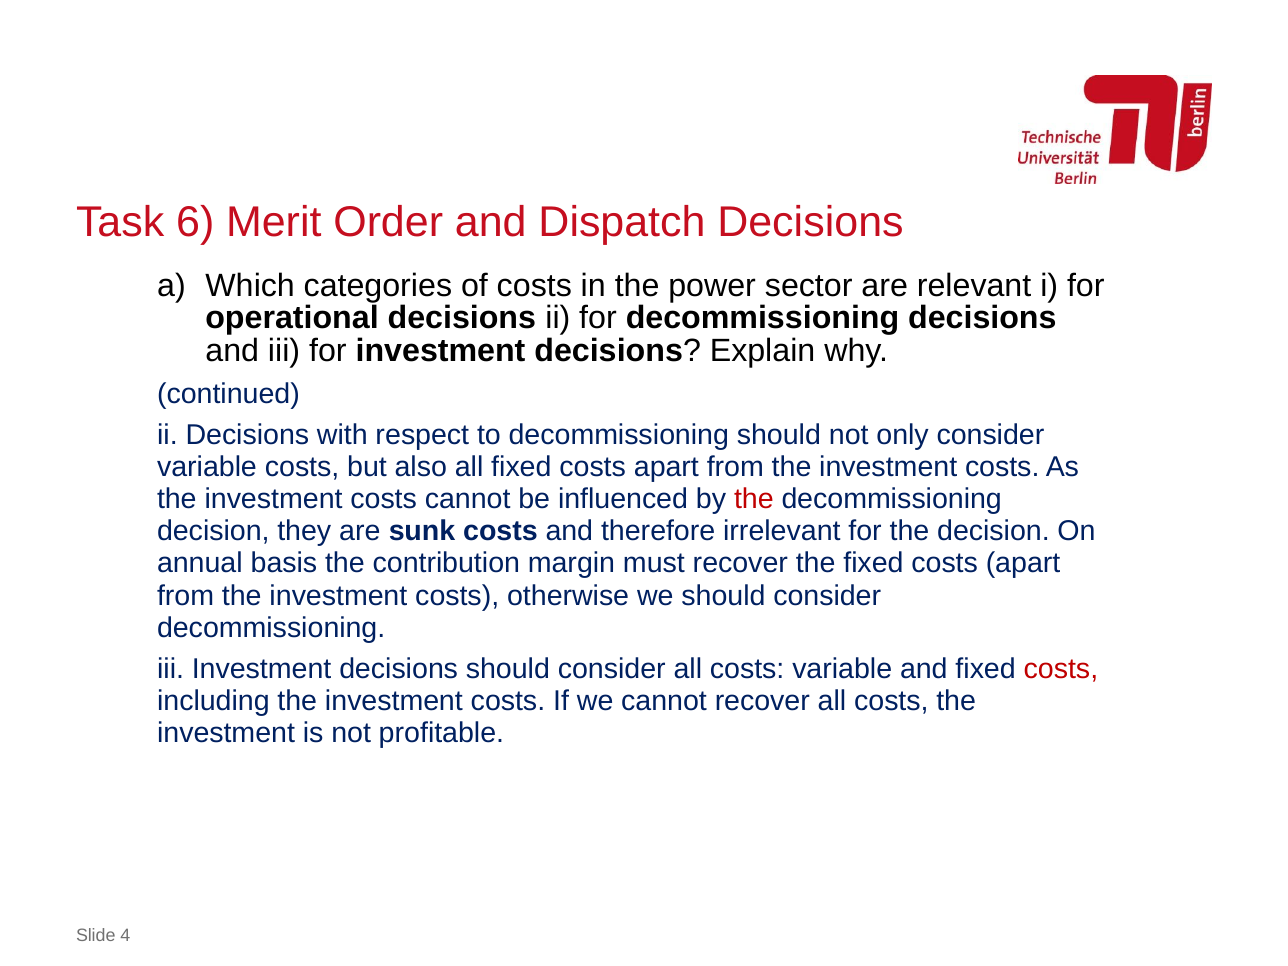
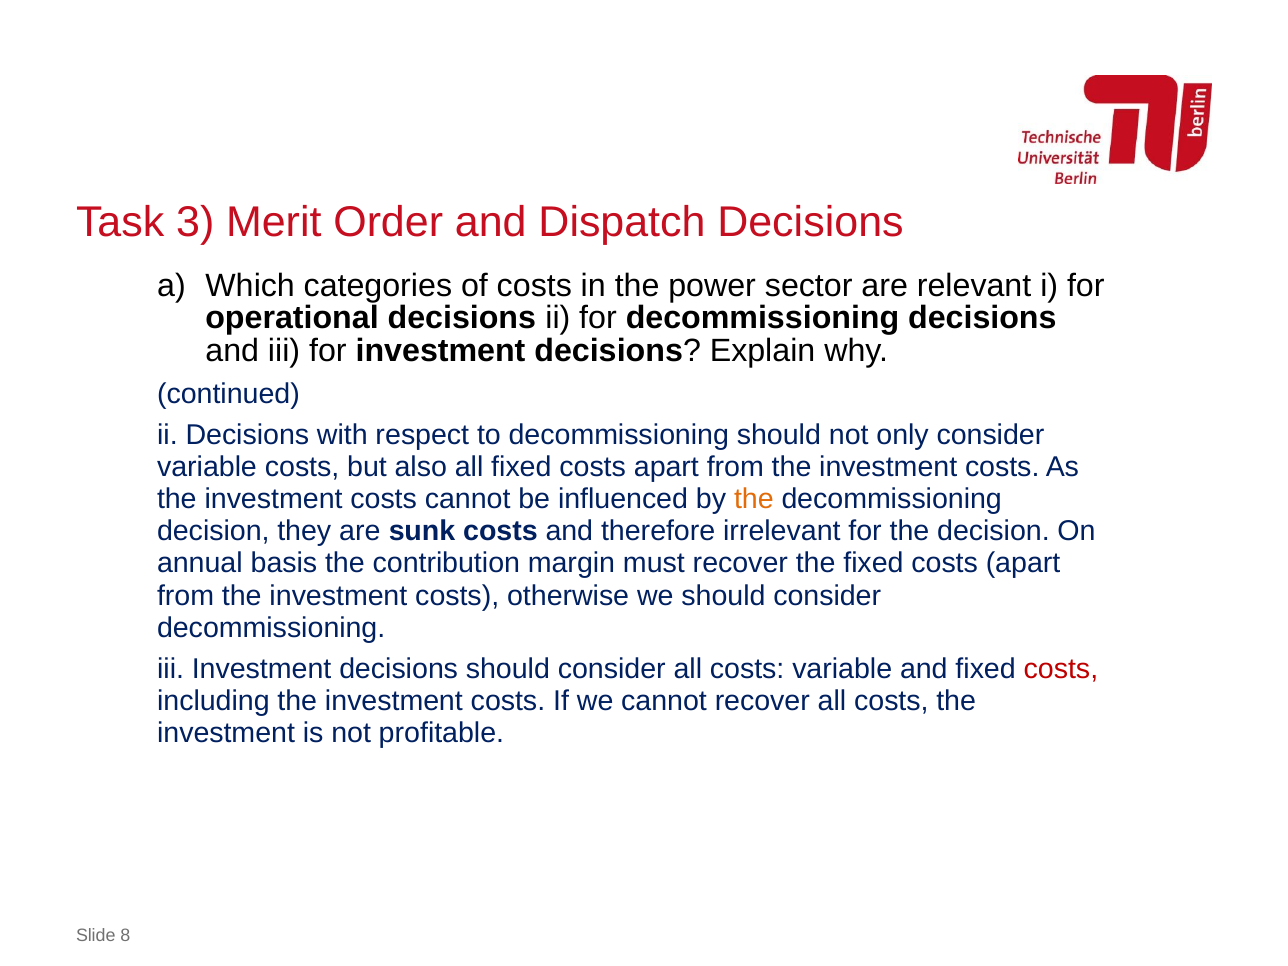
6: 6 -> 3
the at (754, 499) colour: red -> orange
4: 4 -> 8
